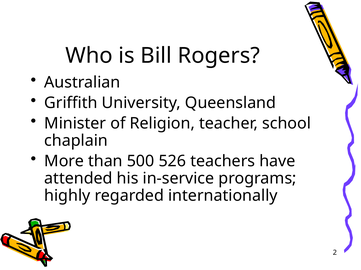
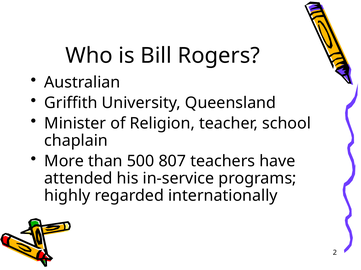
526: 526 -> 807
